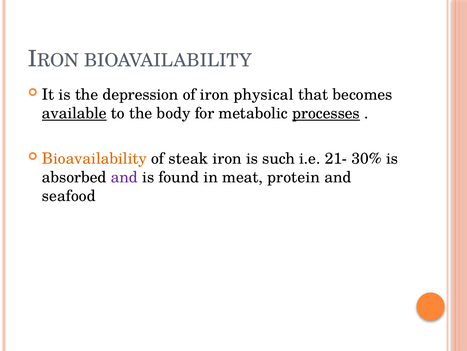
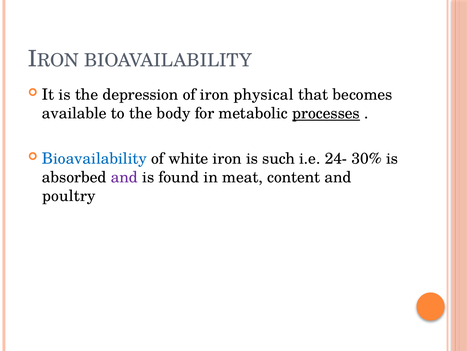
available underline: present -> none
Bioavailability at (94, 158) colour: orange -> blue
steak: steak -> white
21-: 21- -> 24-
protein: protein -> content
seafood: seafood -> poultry
